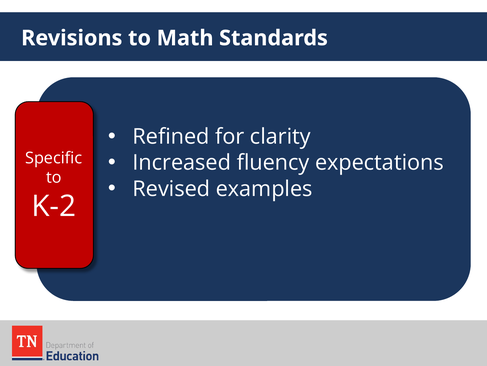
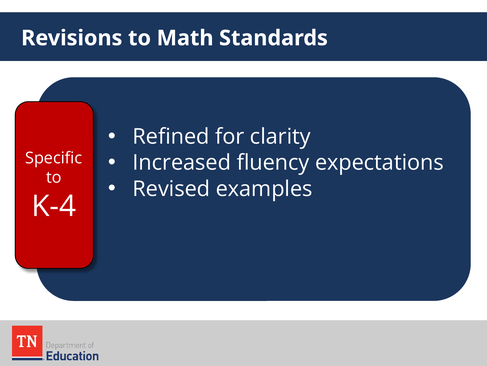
K-2: K-2 -> K-4
